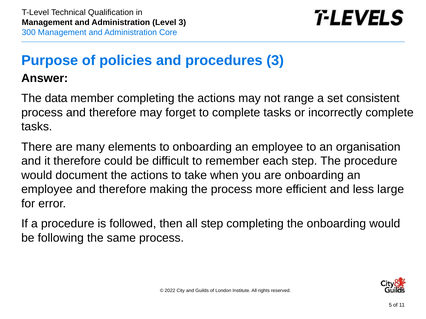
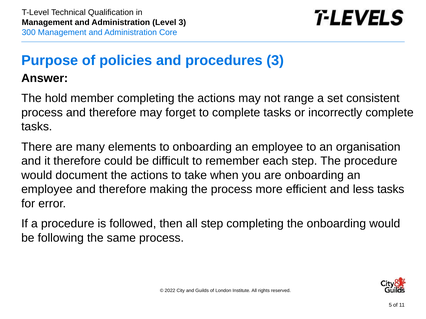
data: data -> hold
less large: large -> tasks
